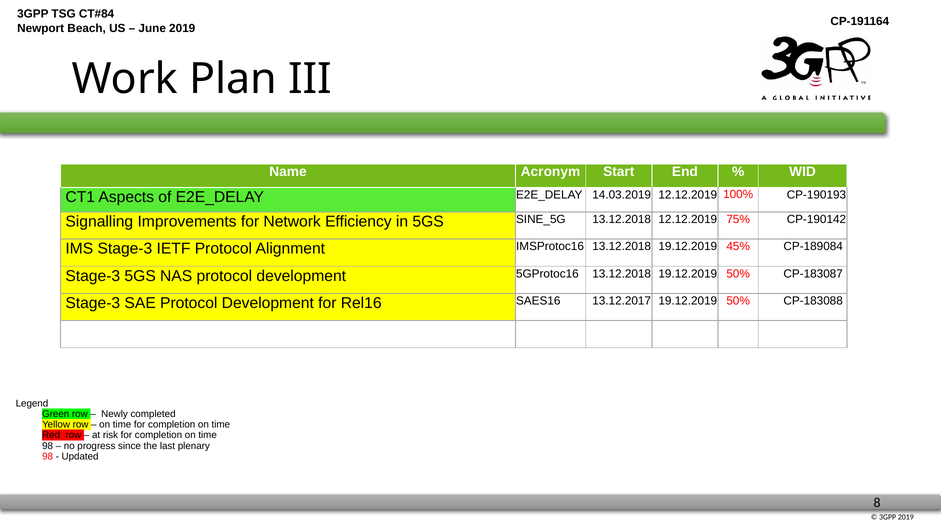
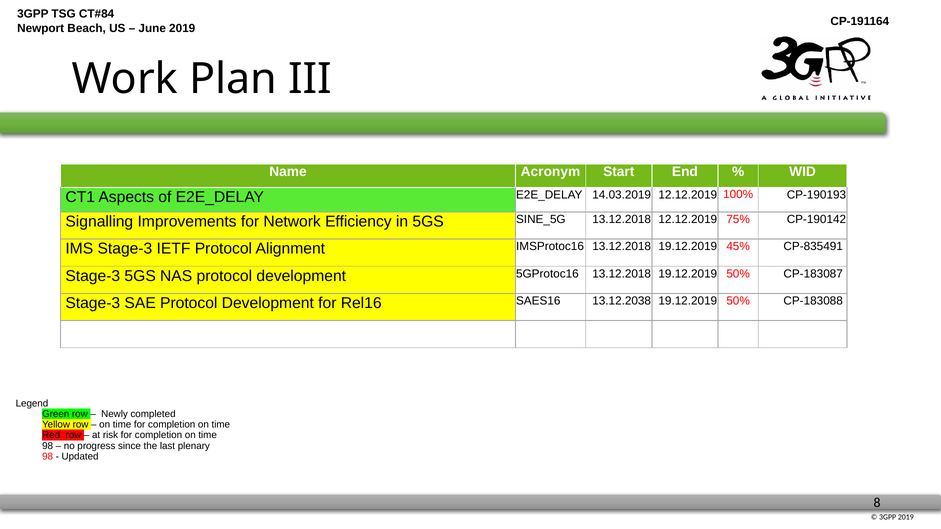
CP-189084: CP-189084 -> CP-835491
13.12.2017: 13.12.2017 -> 13.12.2038
